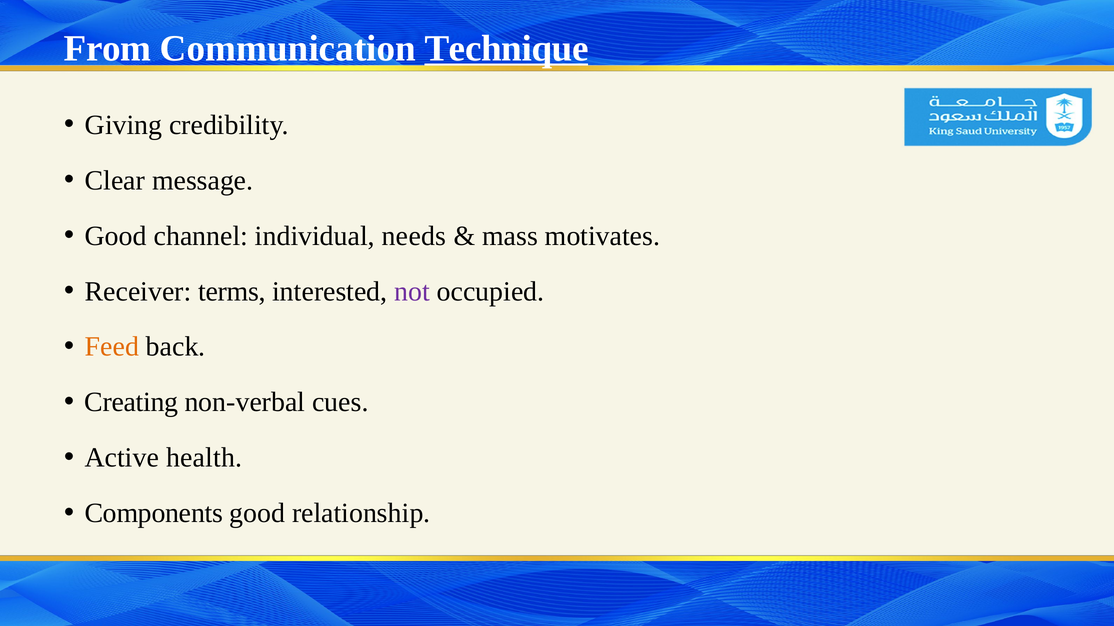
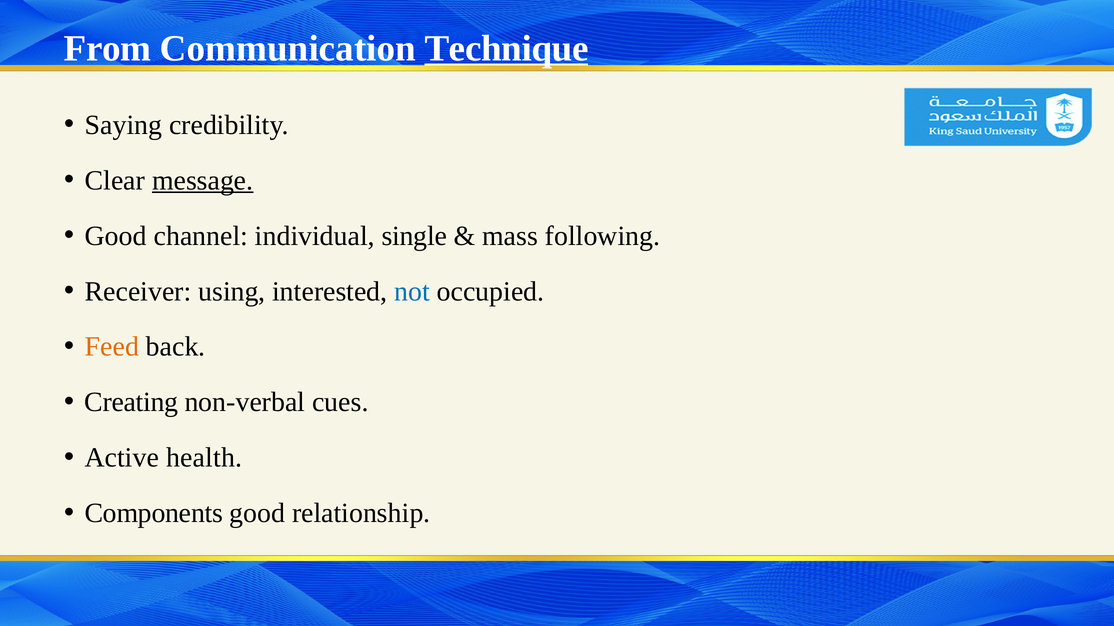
Giving: Giving -> Saying
message underline: none -> present
needs: needs -> single
motivates: motivates -> following
terms: terms -> using
not colour: purple -> blue
